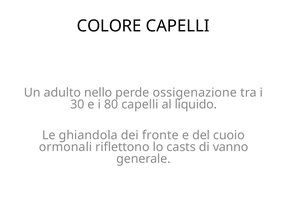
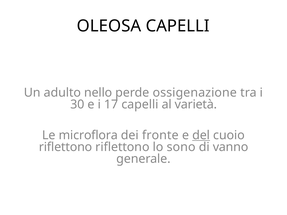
COLORE: COLORE -> OLEOSA
80: 80 -> 17
liquido: liquido -> varietà
ghiandola: ghiandola -> microflora
del underline: none -> present
ormonali at (65, 147): ormonali -> riflettono
casts: casts -> sono
